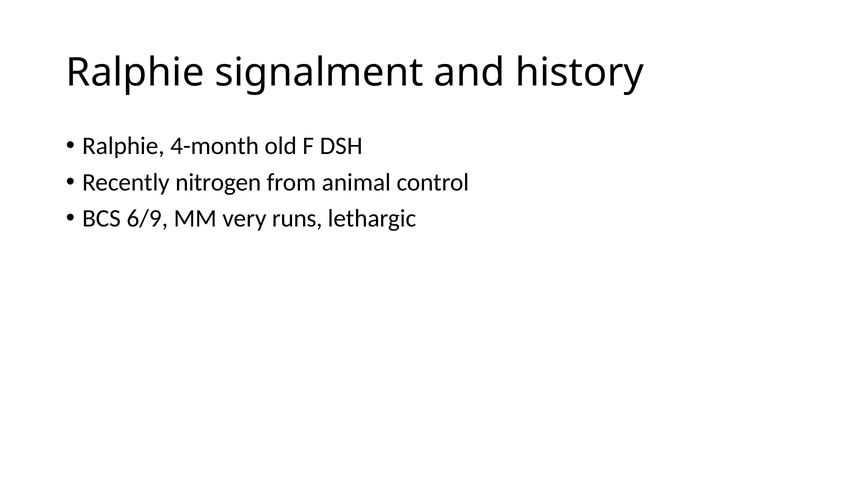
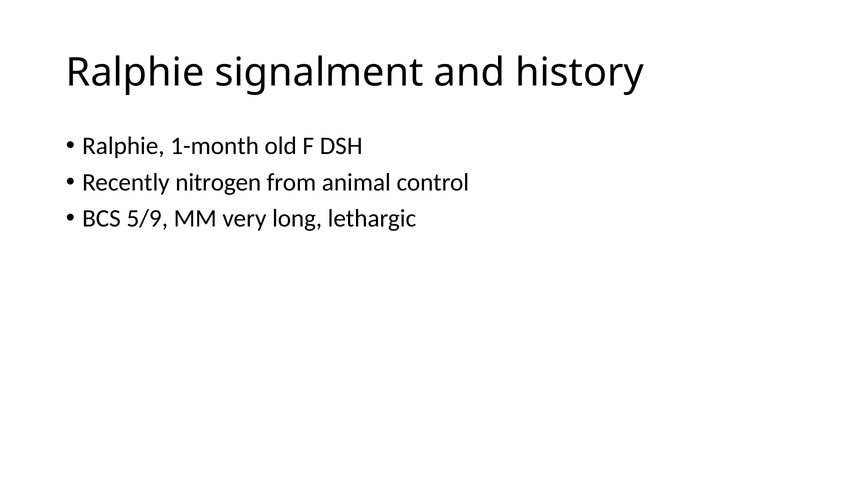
4-month: 4-month -> 1-month
6/9: 6/9 -> 5/9
runs: runs -> long
